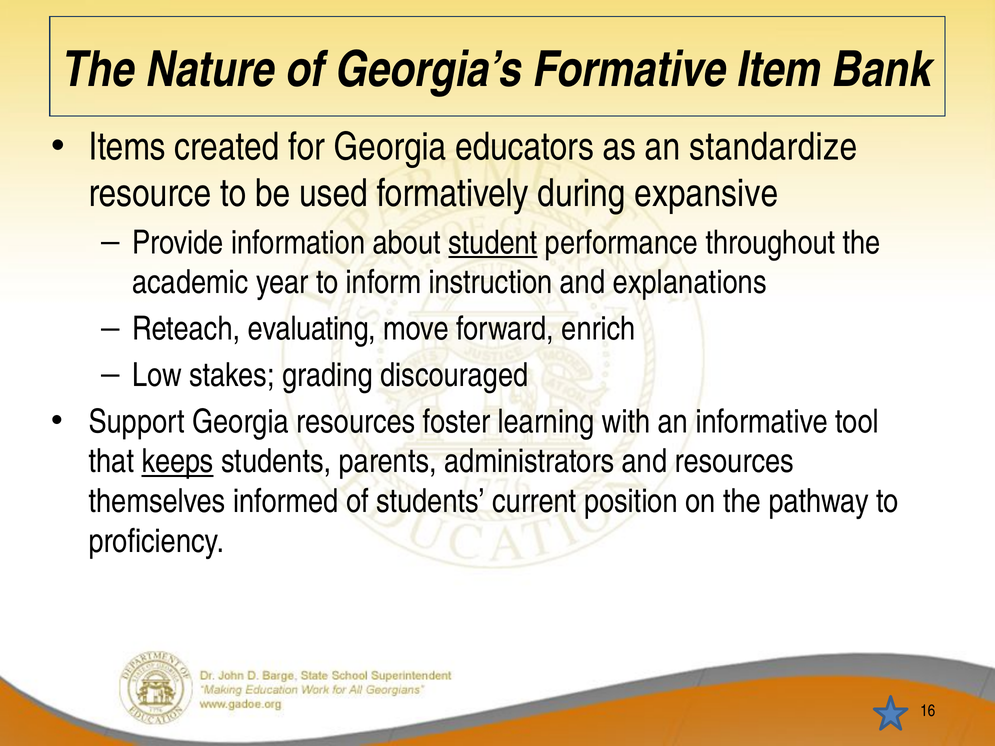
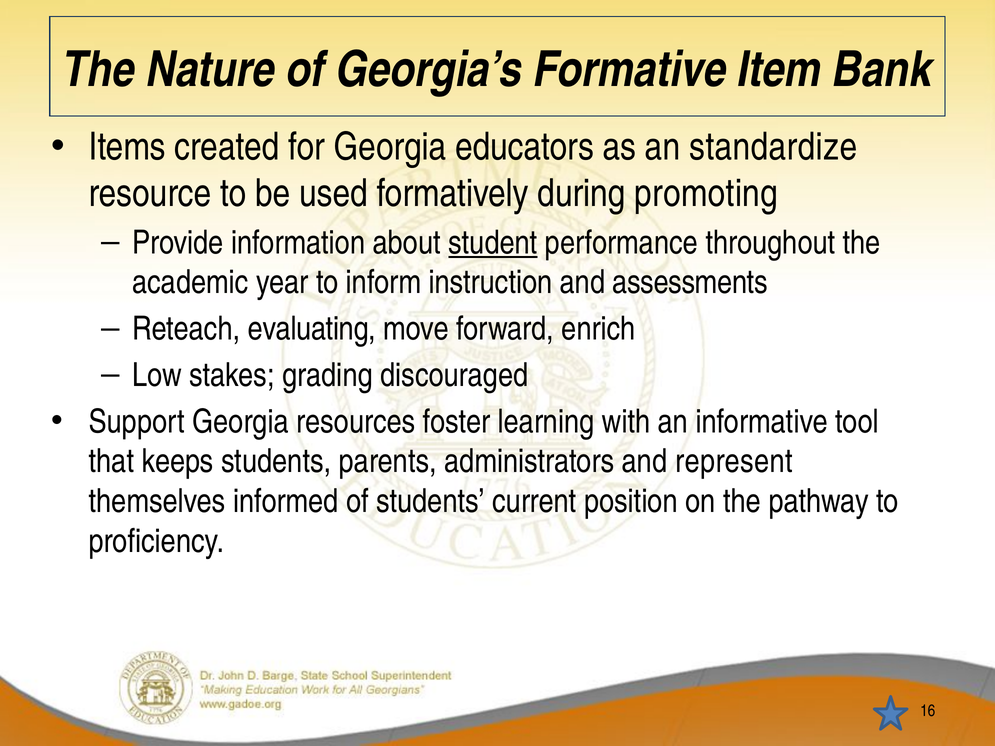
expansive: expansive -> promoting
explanations: explanations -> assessments
keeps underline: present -> none
and resources: resources -> represent
